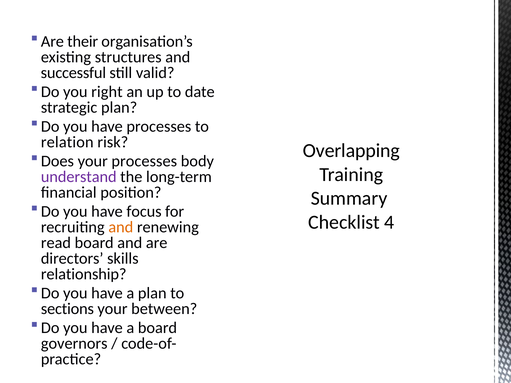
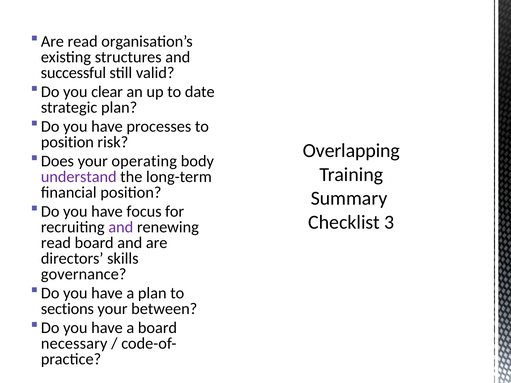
Are their: their -> read
right: right -> clear
relation at (67, 142): relation -> position
your processes: processes -> operating
4: 4 -> 3
and at (121, 227) colour: orange -> purple
relationship: relationship -> governance
governors: governors -> necessary
